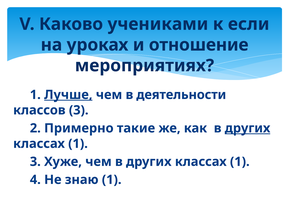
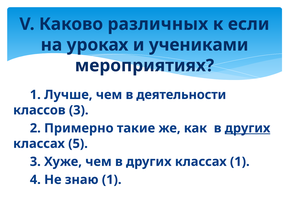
учениками: учениками -> различных
отношение: отношение -> учениками
Лучше underline: present -> none
1 at (78, 143): 1 -> 5
